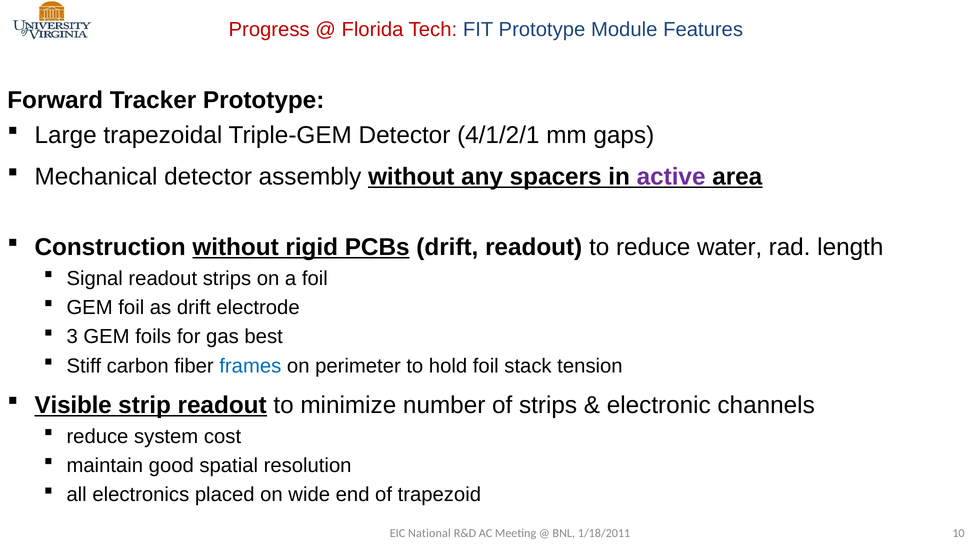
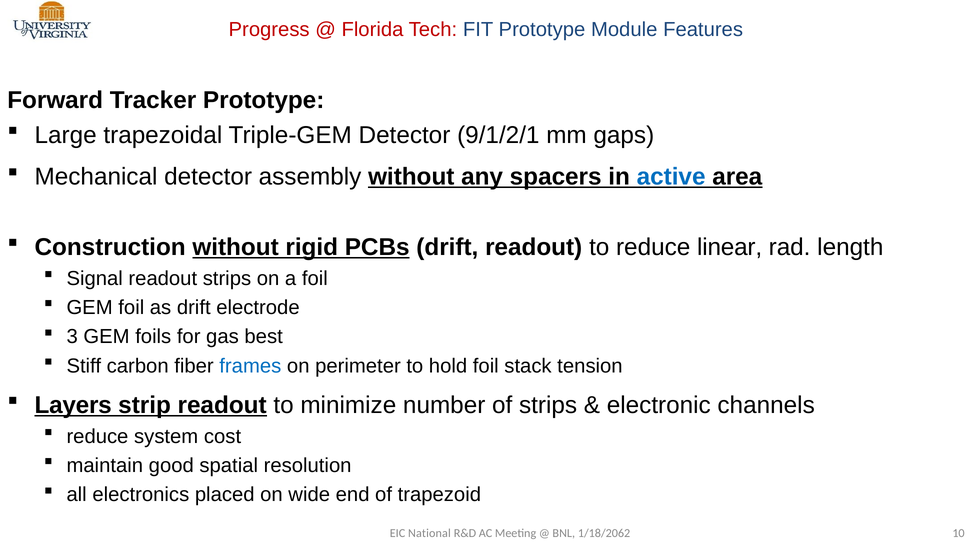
4/1/2/1: 4/1/2/1 -> 9/1/2/1
active colour: purple -> blue
water: water -> linear
Visible: Visible -> Layers
1/18/2011: 1/18/2011 -> 1/18/2062
